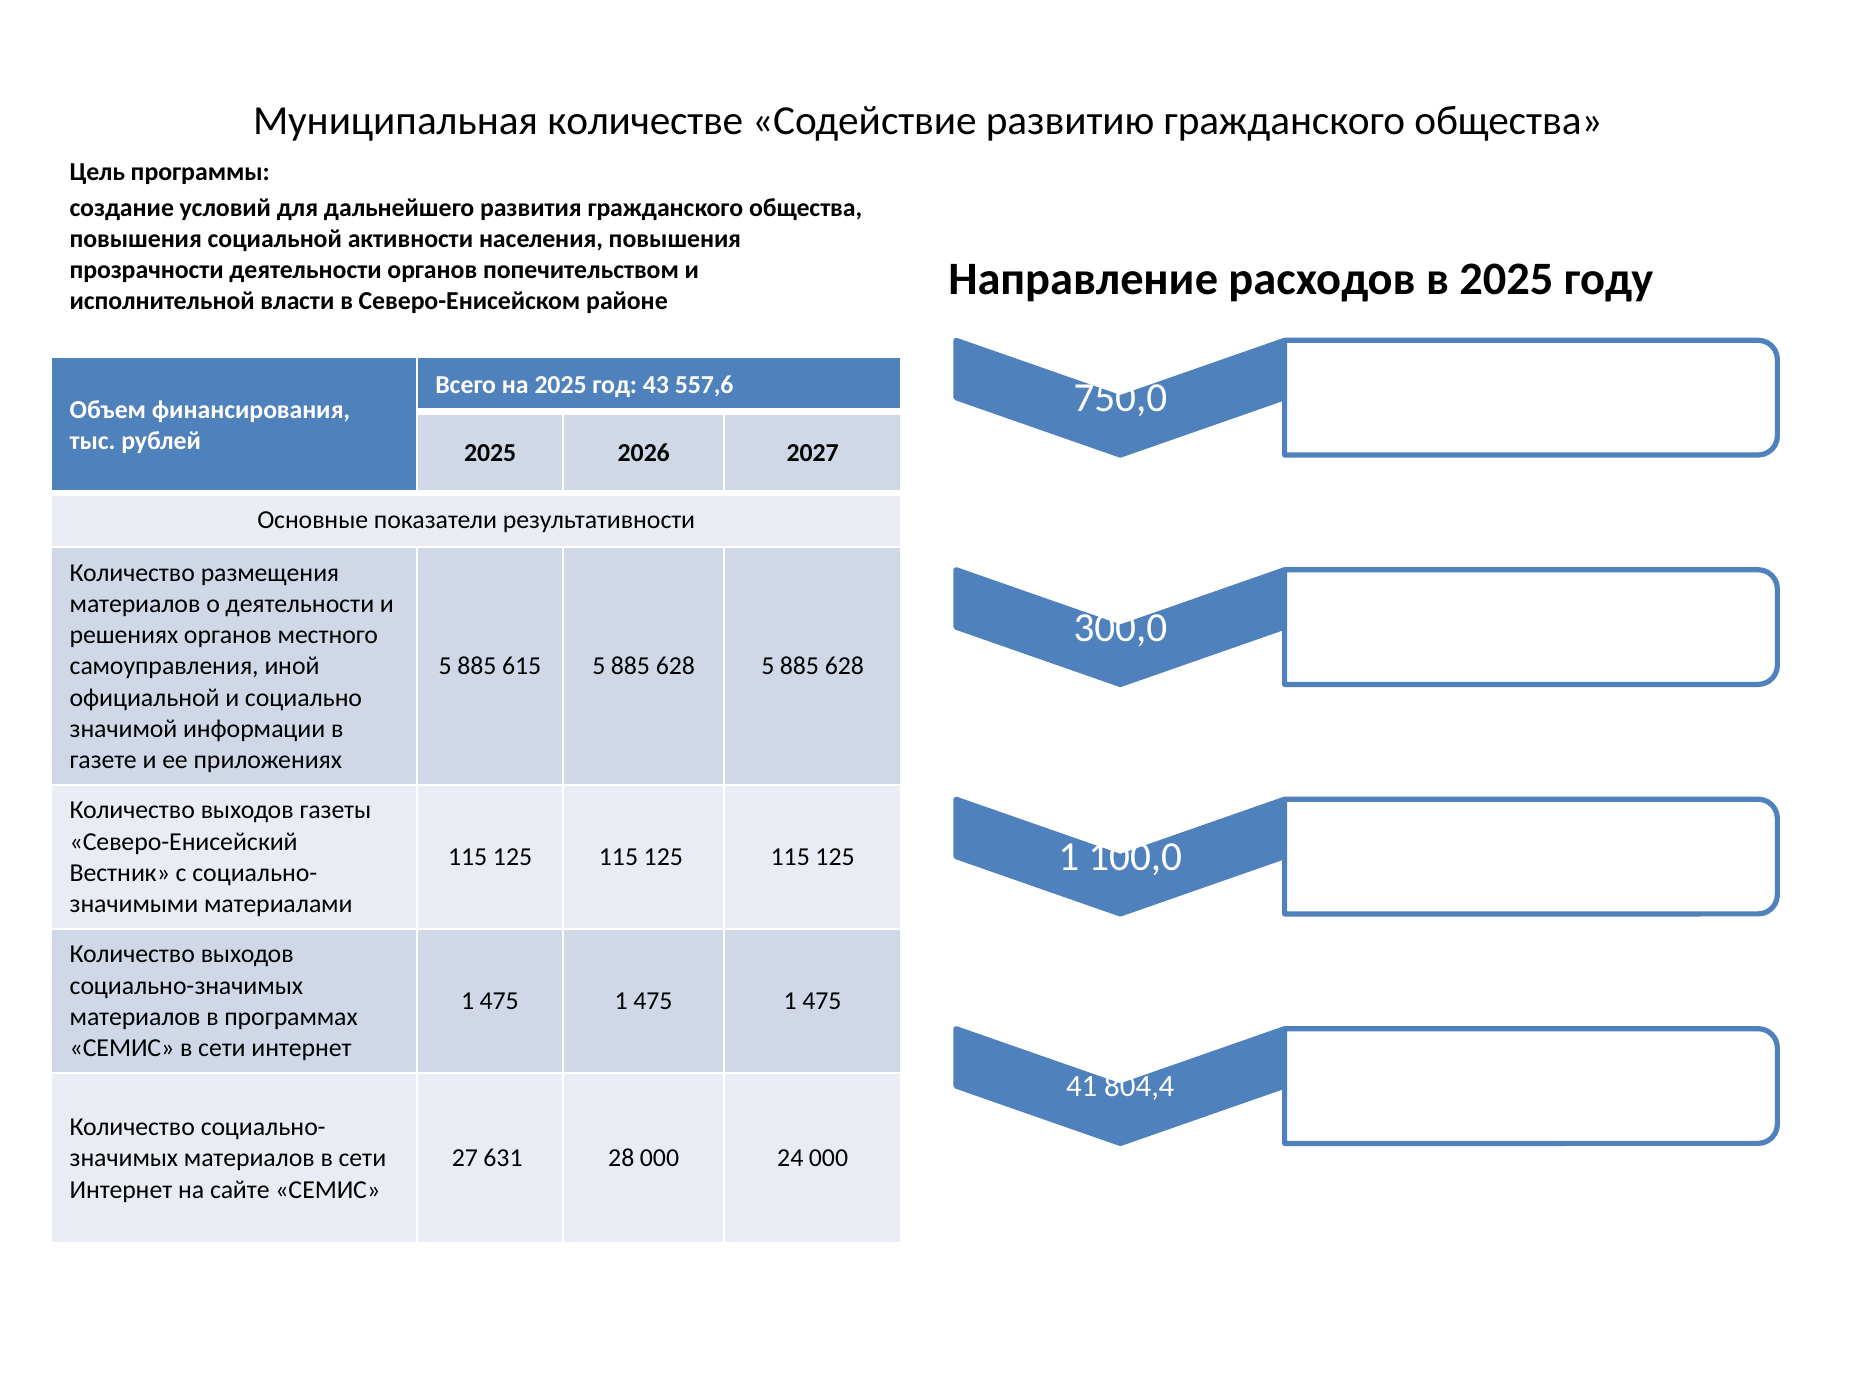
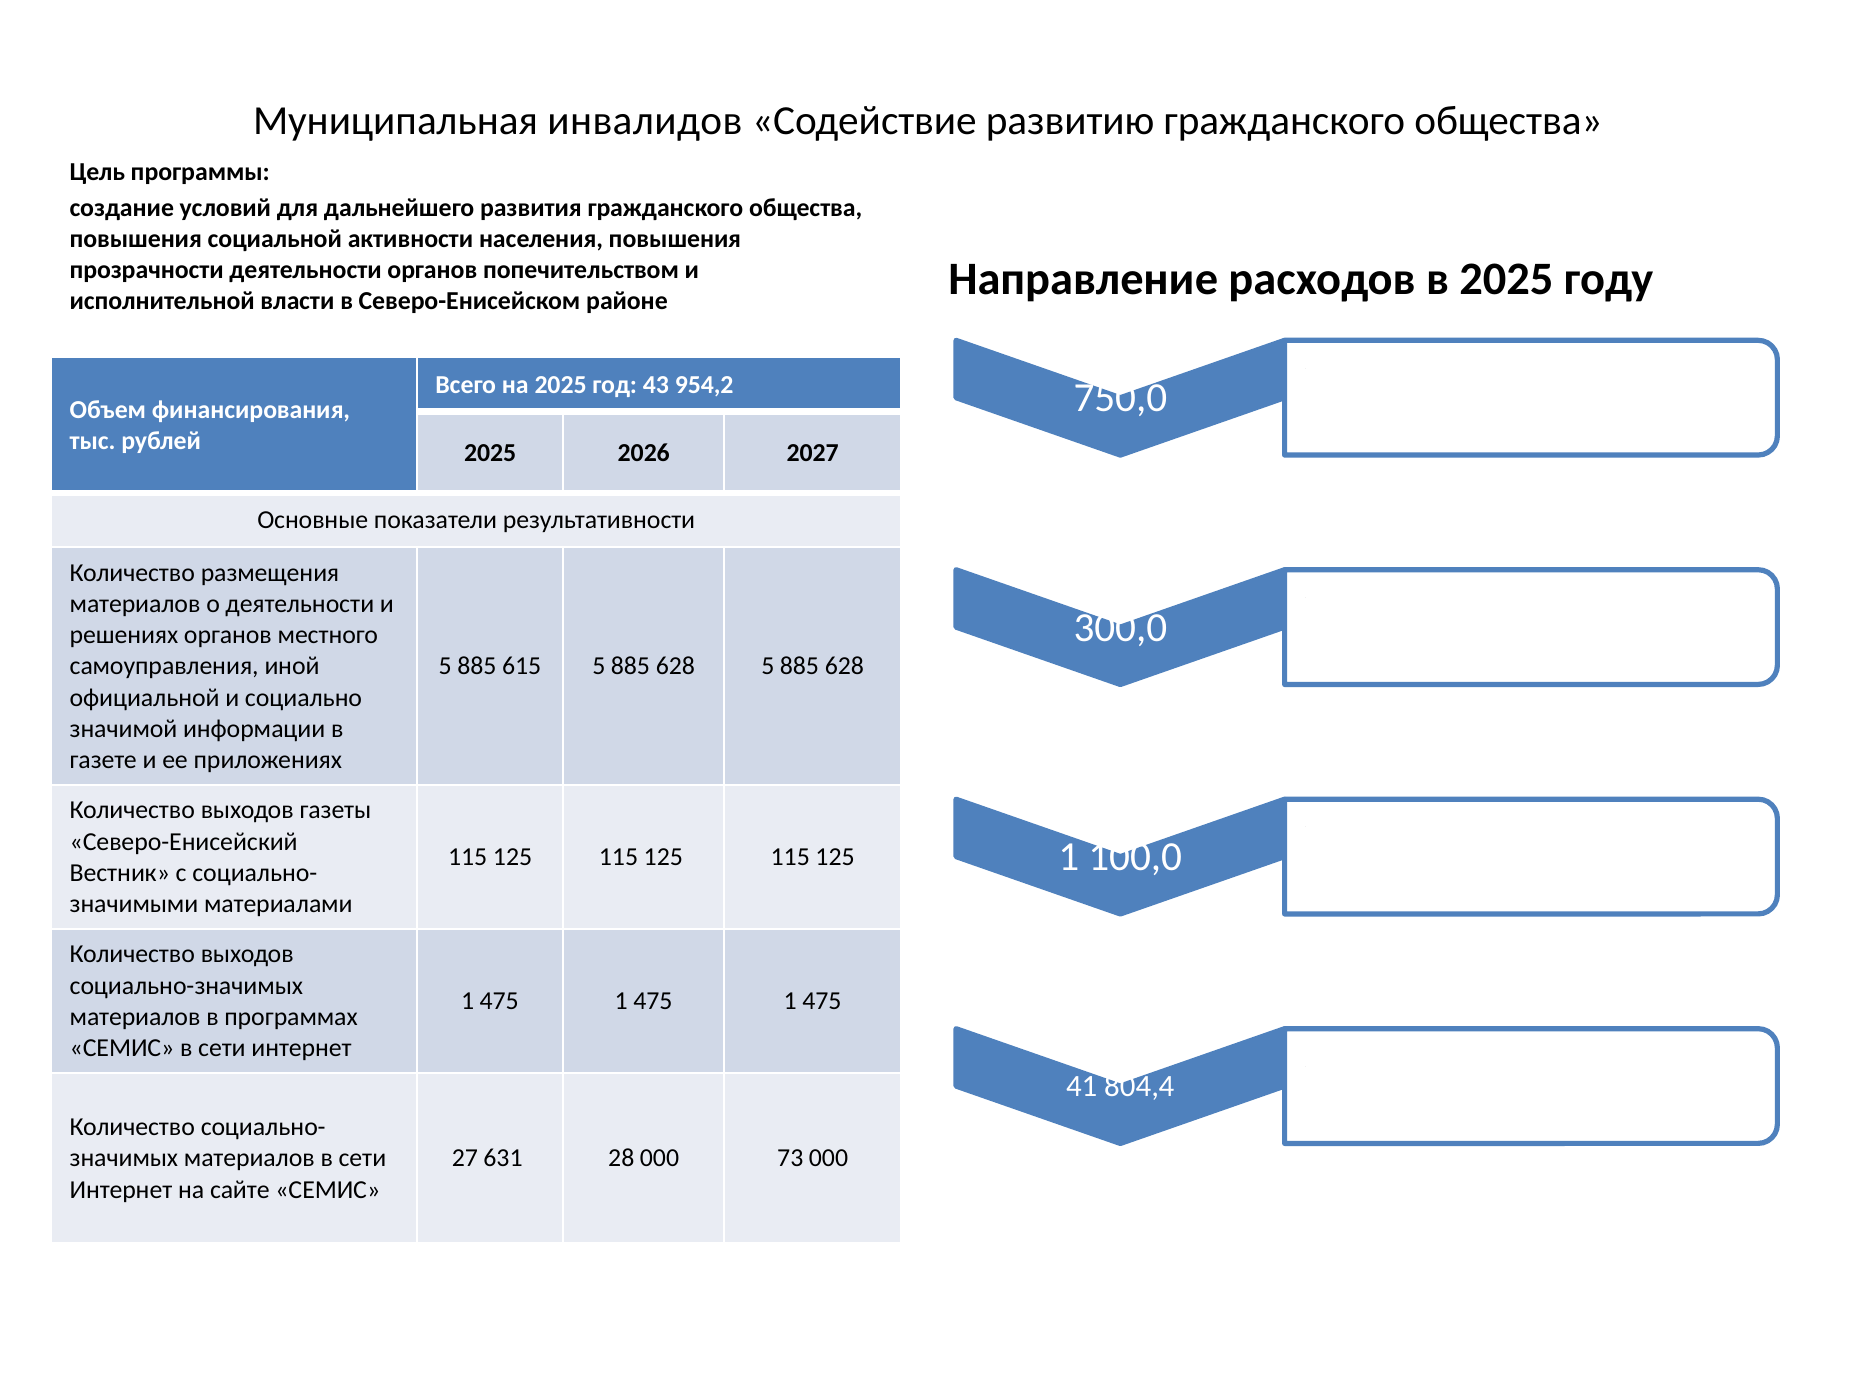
количестве: количестве -> инвалидов
557,6: 557,6 -> 954,2
24: 24 -> 73
